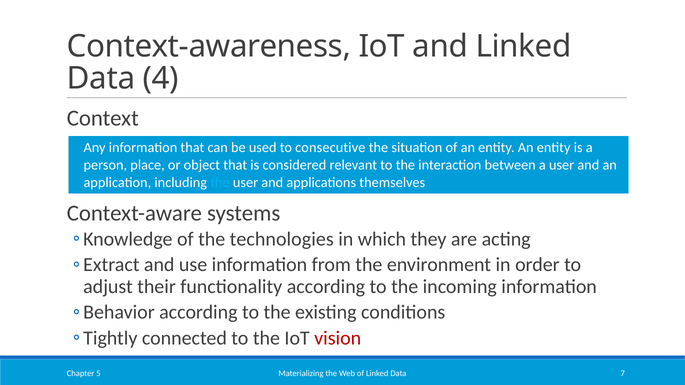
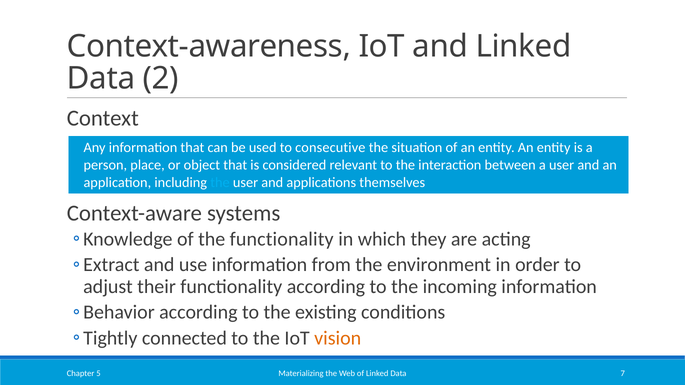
4: 4 -> 2
the technologies: technologies -> functionality
vision colour: red -> orange
